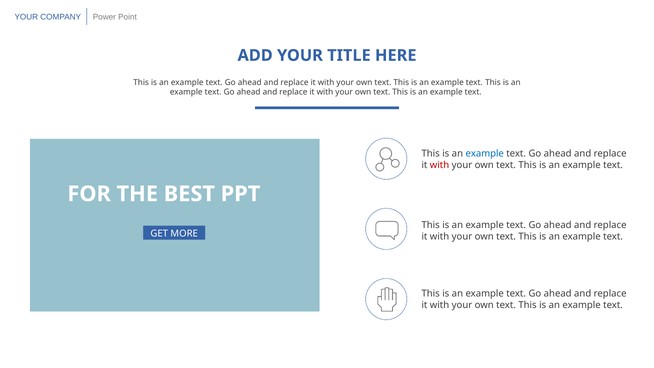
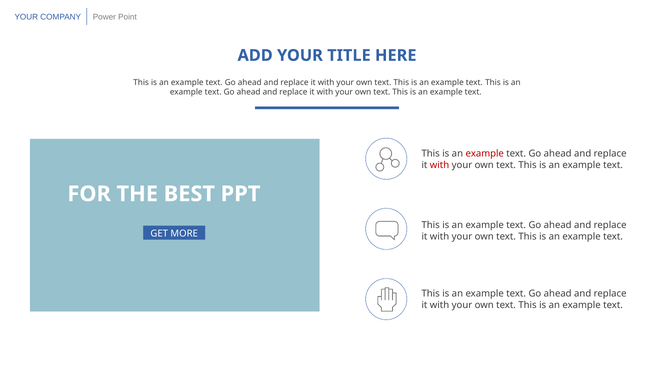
example at (485, 153) colour: blue -> red
